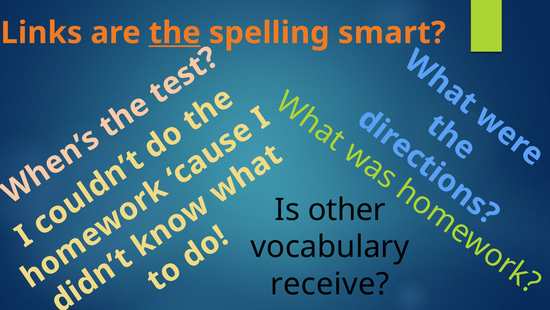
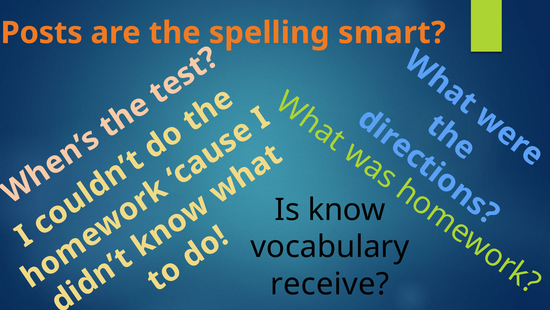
Links: Links -> Posts
the underline: present -> none
other: other -> know
